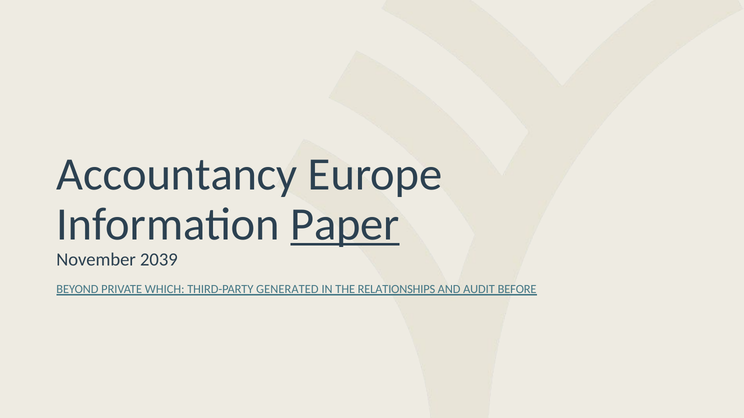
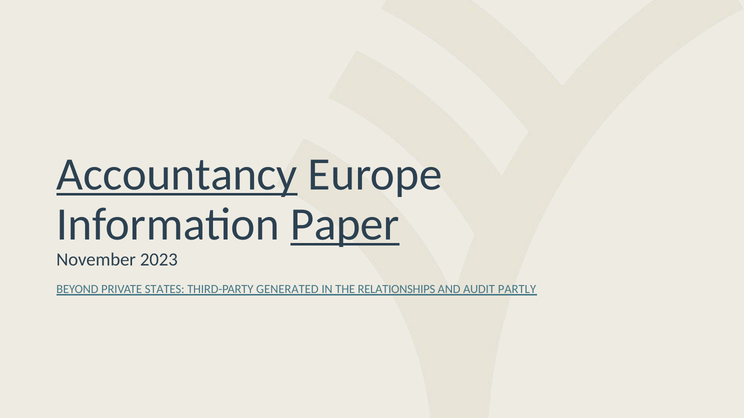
Accountancy underline: none -> present
2039: 2039 -> 2023
WHICH: WHICH -> STATES
BEFORE: BEFORE -> PARTLY
